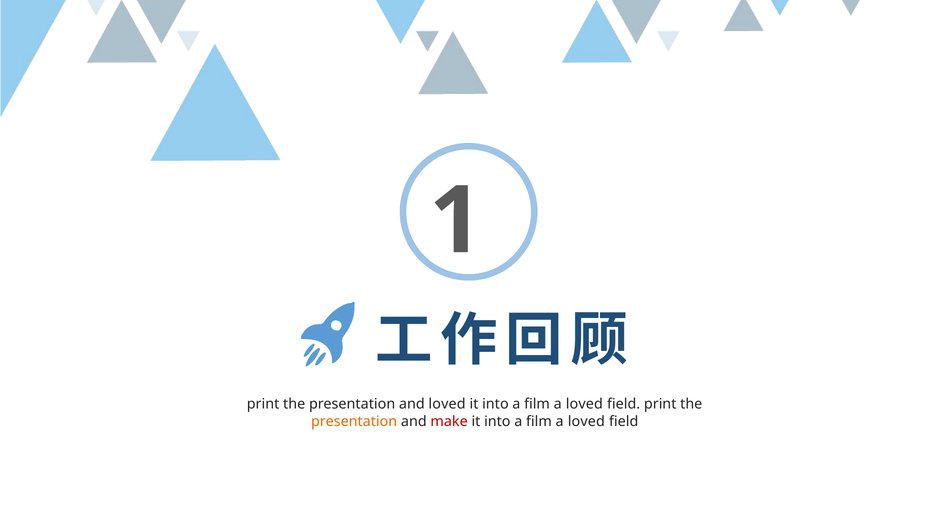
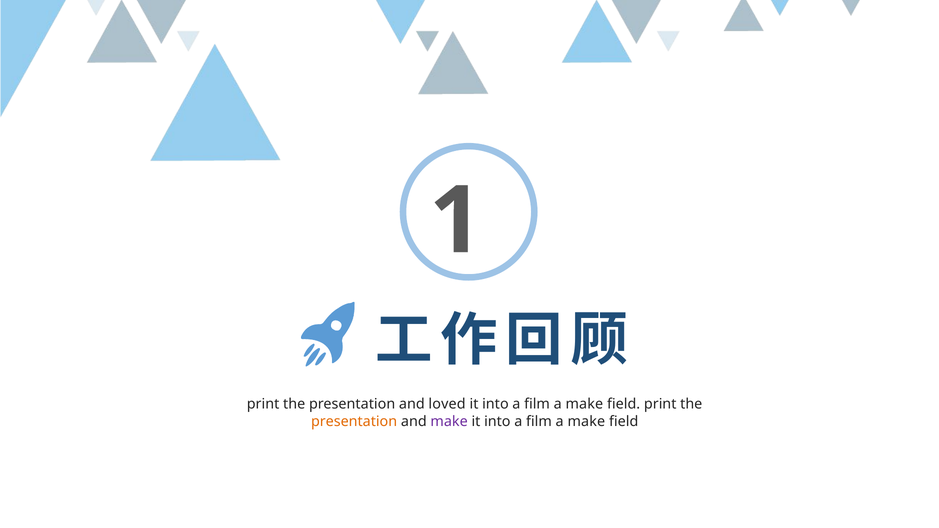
loved at (584, 404): loved -> make
make at (449, 422) colour: red -> purple
loved at (586, 422): loved -> make
